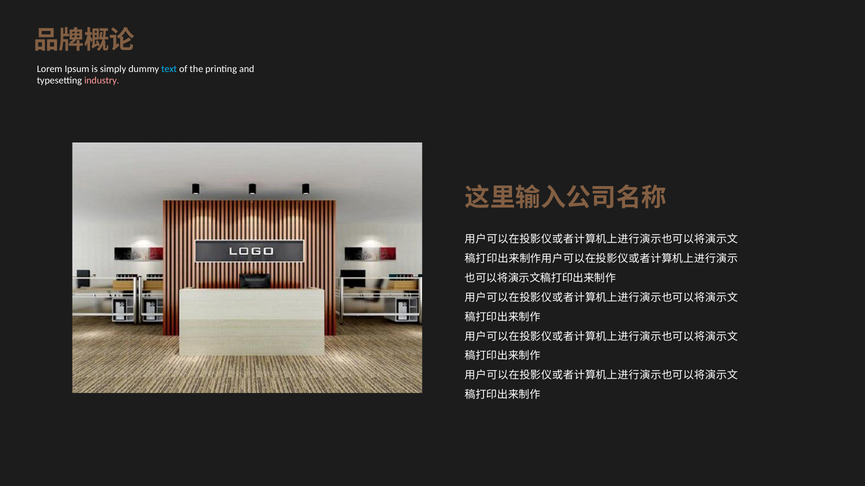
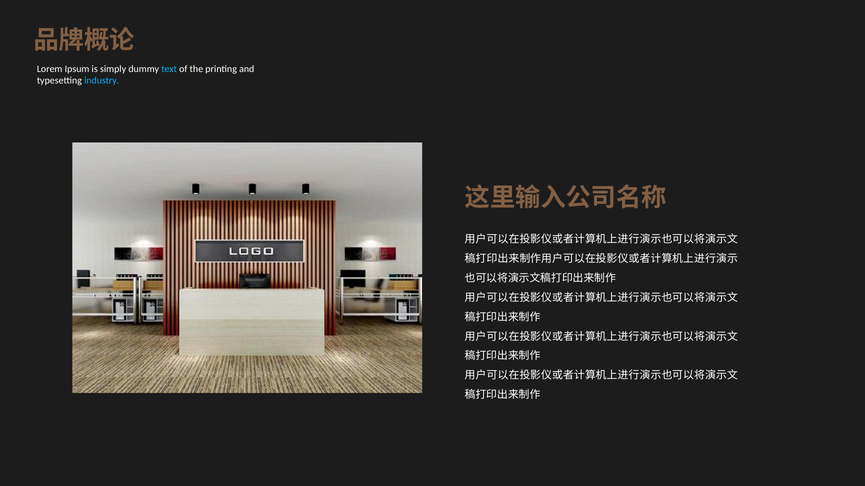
industry colour: pink -> light blue
